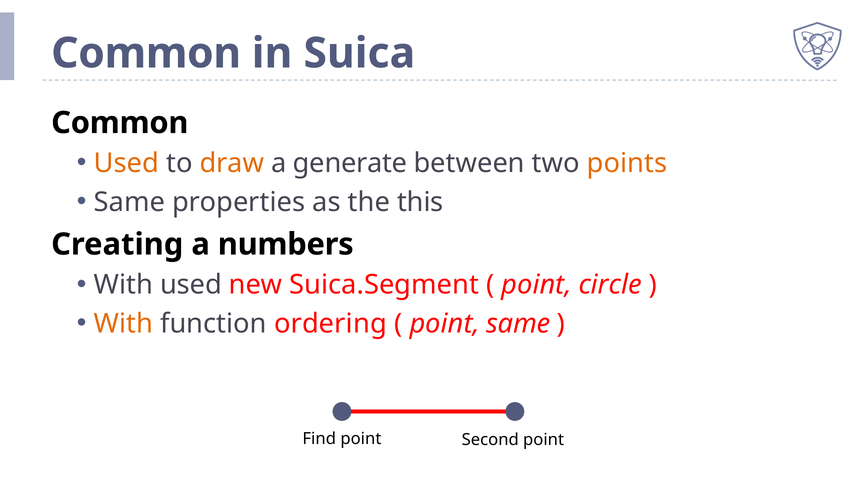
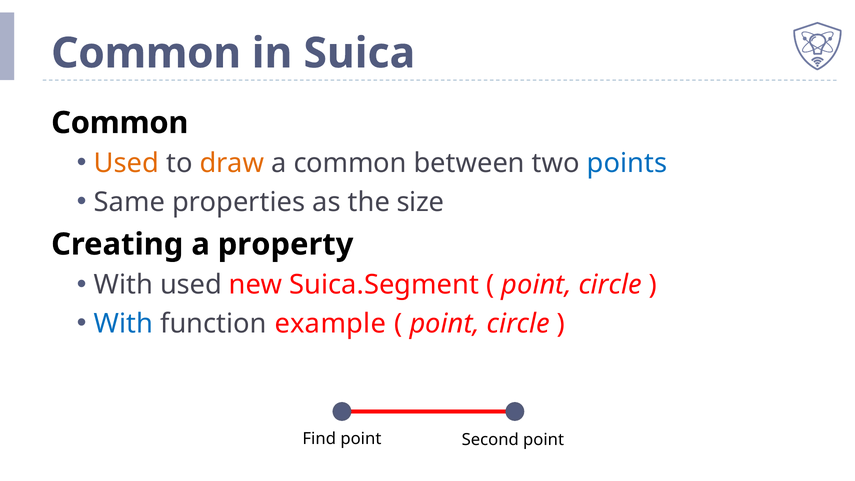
a generate: generate -> common
points colour: orange -> blue
this: this -> size
numbers: numbers -> property
With at (123, 324) colour: orange -> blue
ordering: ordering -> example
same at (518, 324): same -> circle
